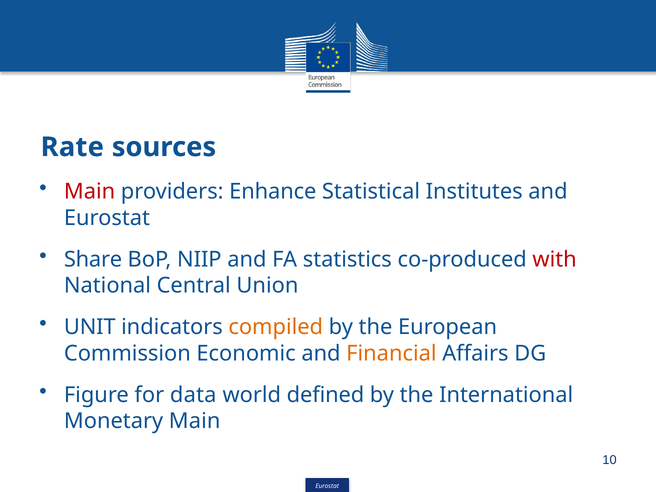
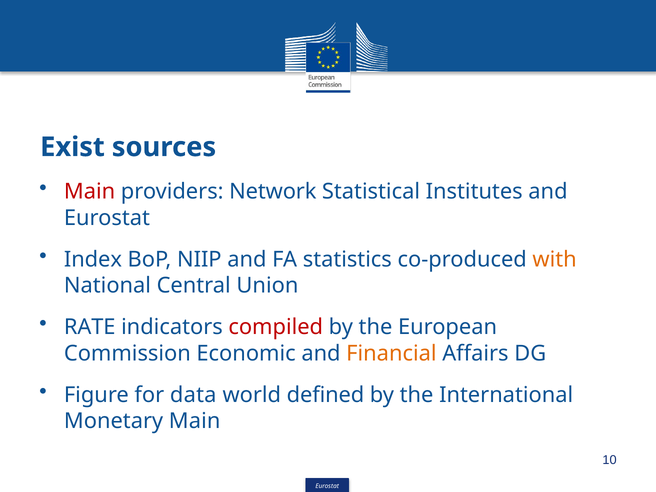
Rate: Rate -> Exist
Enhance: Enhance -> Network
Share: Share -> Index
with colour: red -> orange
UNIT: UNIT -> RATE
compiled colour: orange -> red
